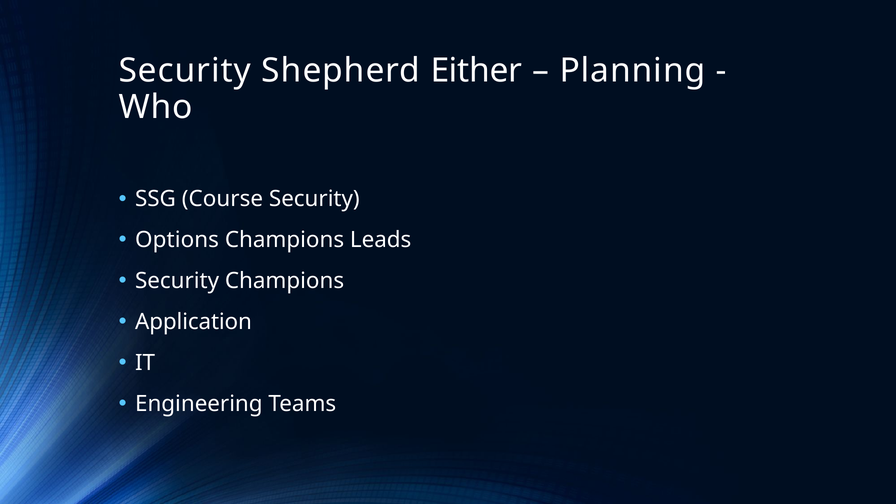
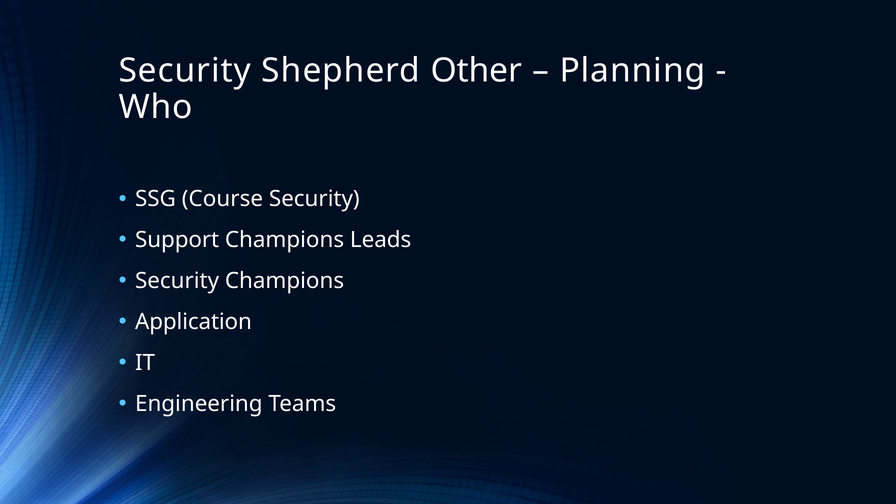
Either: Either -> Other
Options: Options -> Support
